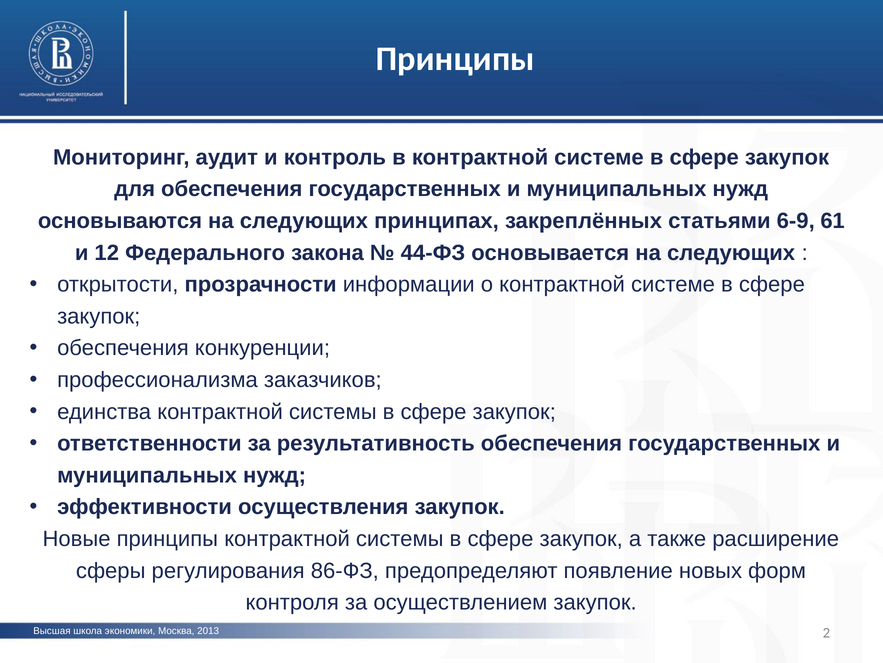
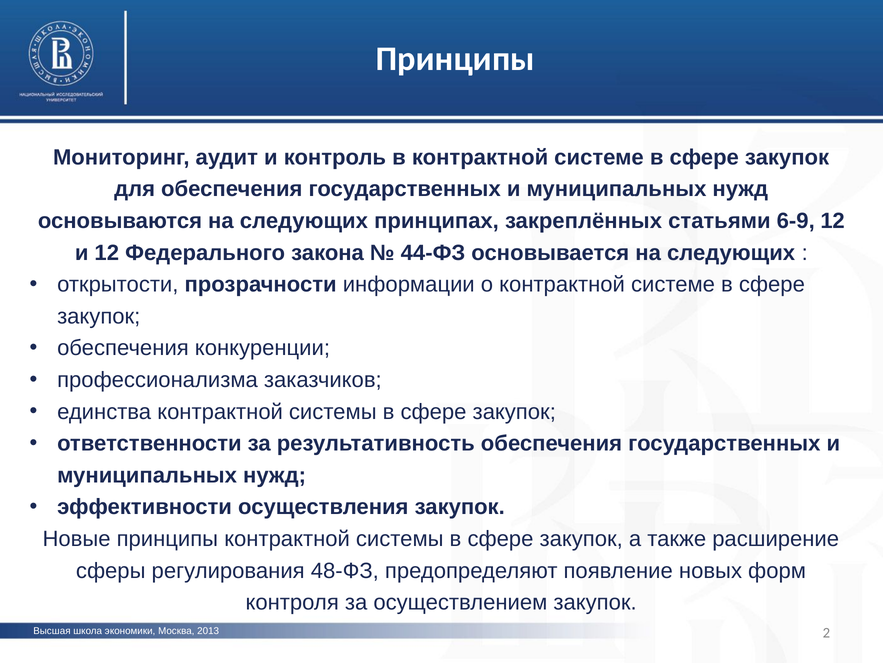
6-9 61: 61 -> 12
86-ФЗ: 86-ФЗ -> 48-ФЗ
